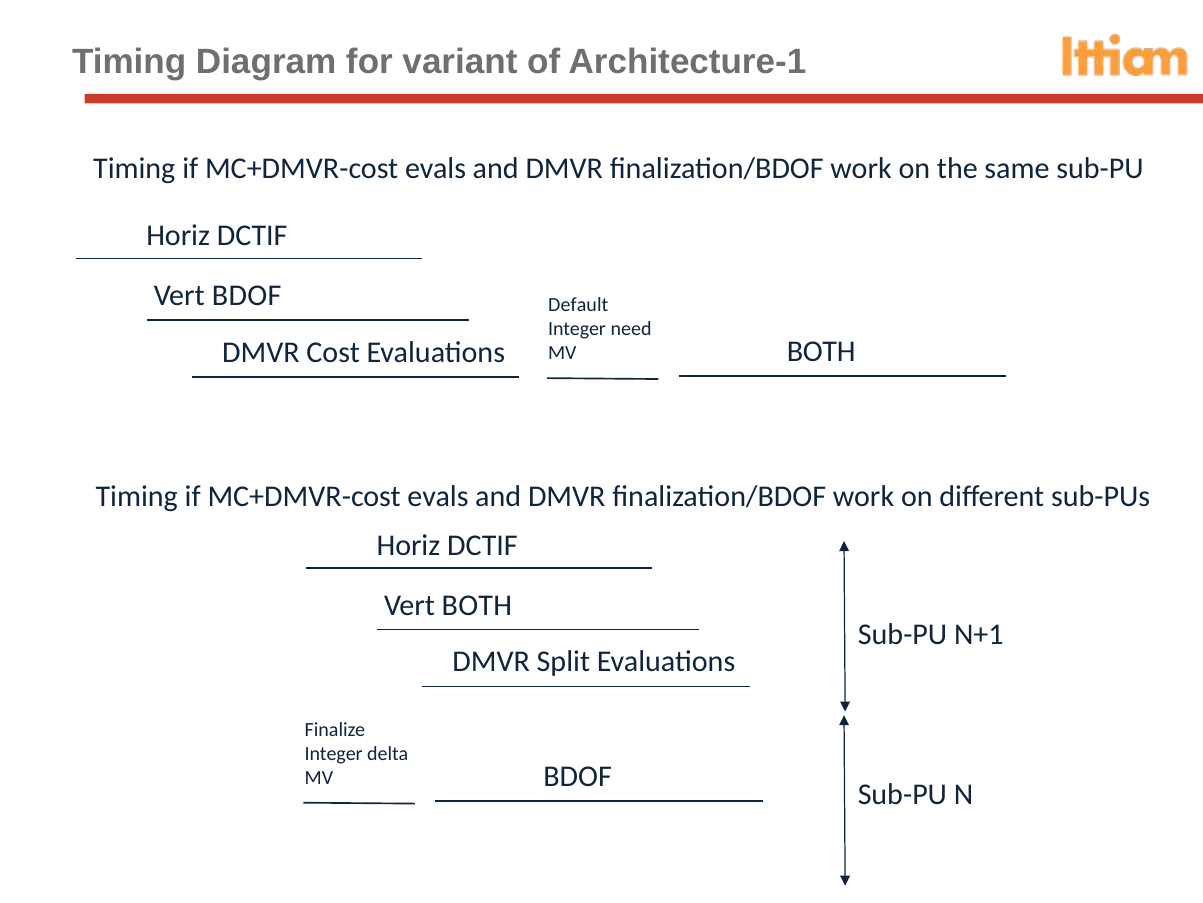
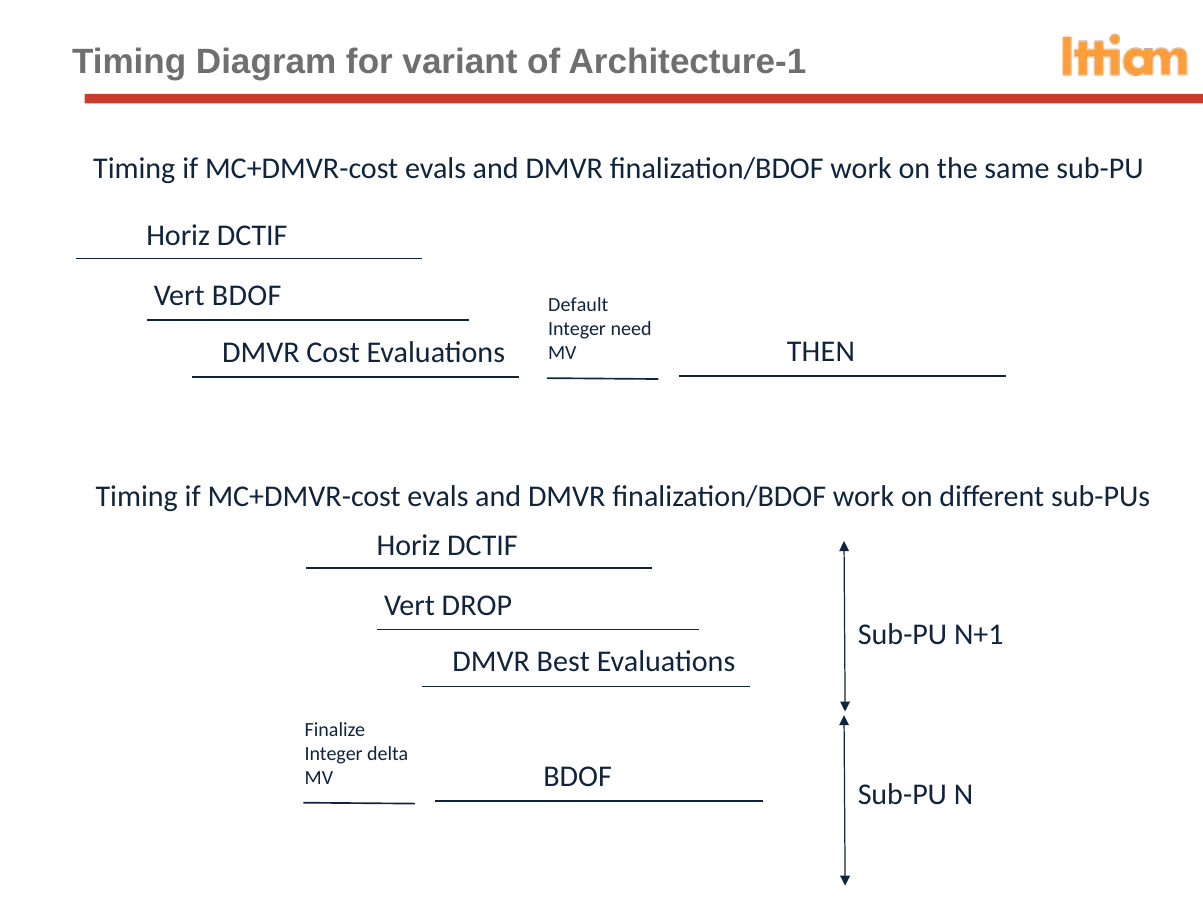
MV BOTH: BOTH -> THEN
Vert BOTH: BOTH -> DROP
Split: Split -> Best
